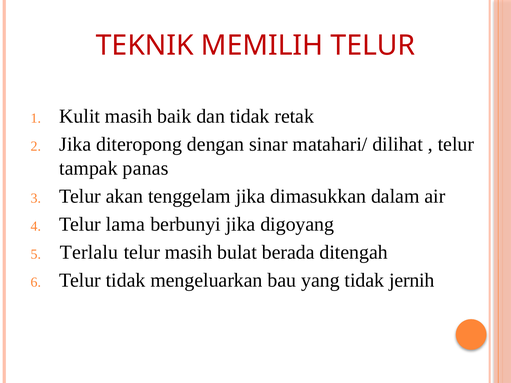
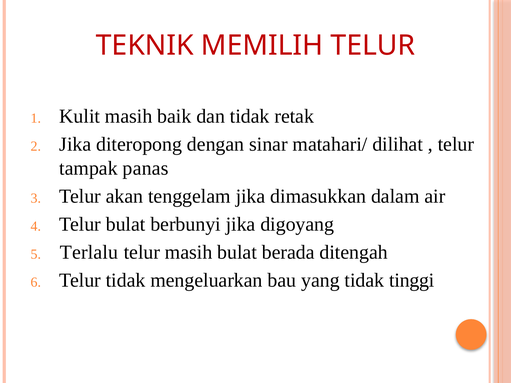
Telur lama: lama -> bulat
jernih: jernih -> tinggi
